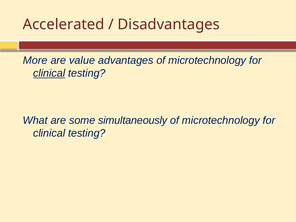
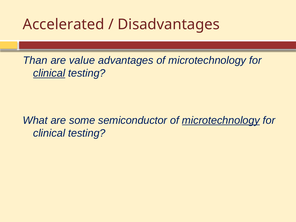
More: More -> Than
simultaneously: simultaneously -> semiconductor
microtechnology at (221, 120) underline: none -> present
